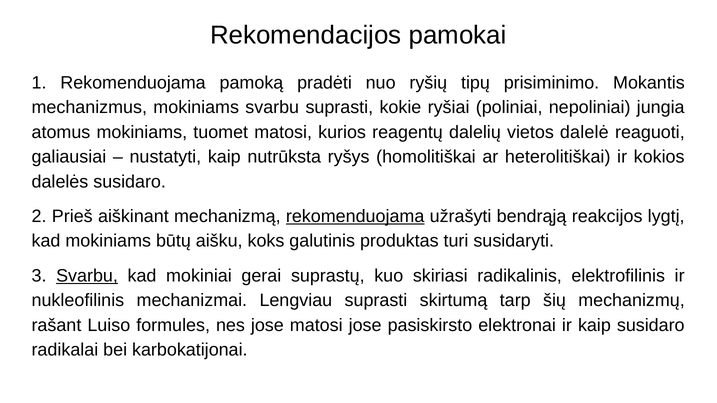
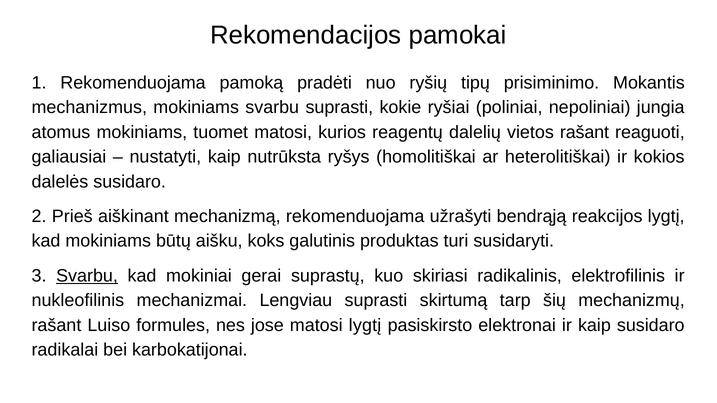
vietos dalelė: dalelė -> rašant
rekomenduojama at (355, 217) underline: present -> none
matosi jose: jose -> lygtį
